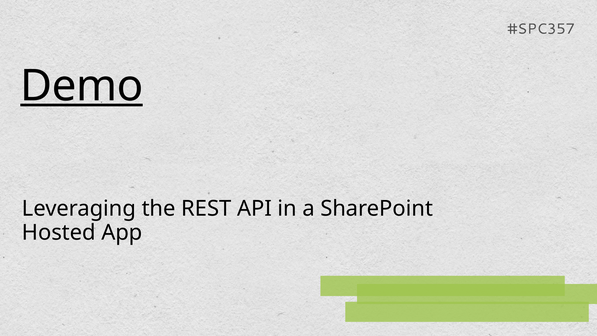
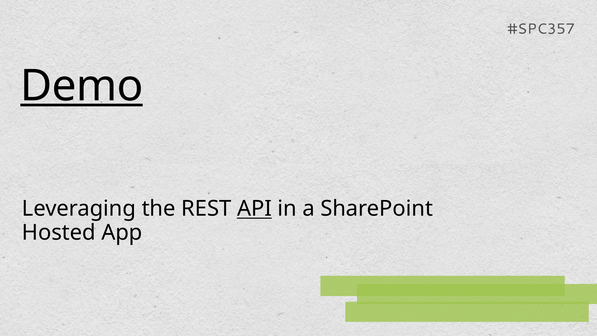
API underline: none -> present
